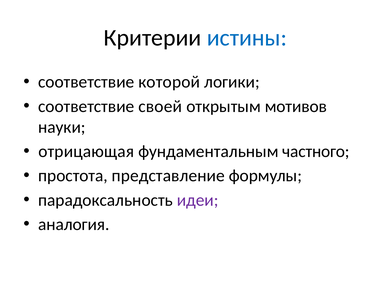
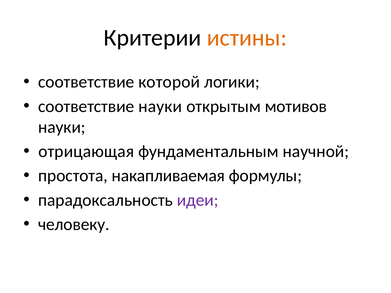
истины colour: blue -> orange
соответствие своей: своей -> науки
частного: частного -> научной
представление: представление -> накапливаемая
аналогия: аналогия -> человеку
